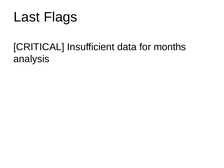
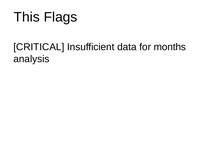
Last: Last -> This
